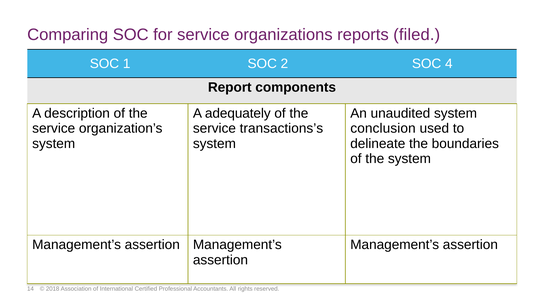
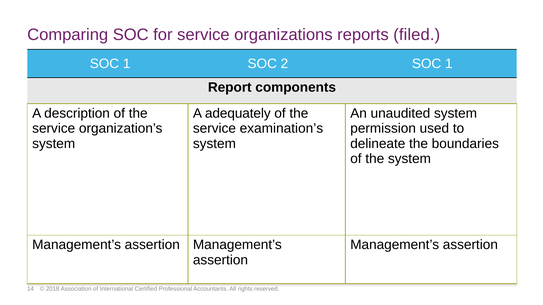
2 SOC 4: 4 -> 1
transactions’s: transactions’s -> examination’s
conclusion: conclusion -> permission
